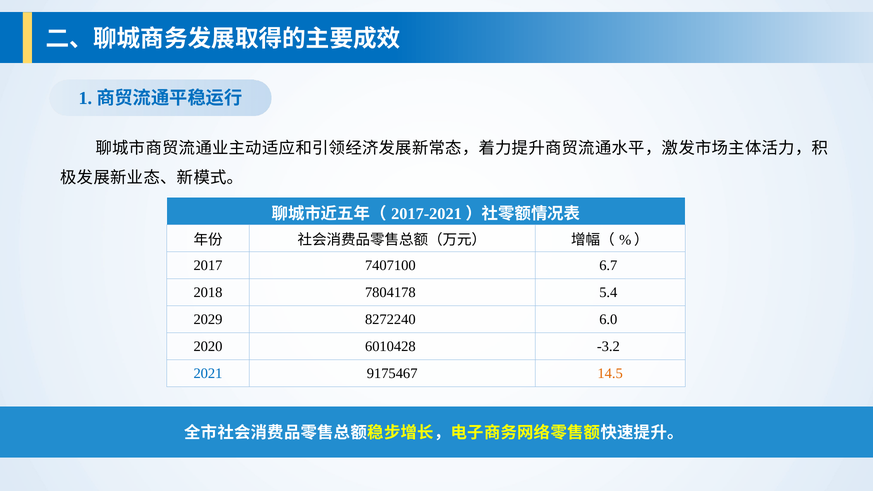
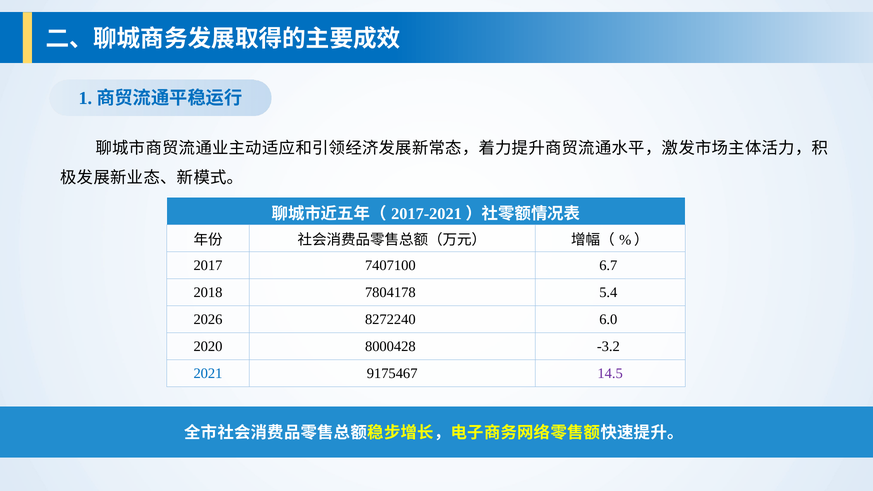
2029: 2029 -> 2026
6010428: 6010428 -> 8000428
14.5 colour: orange -> purple
